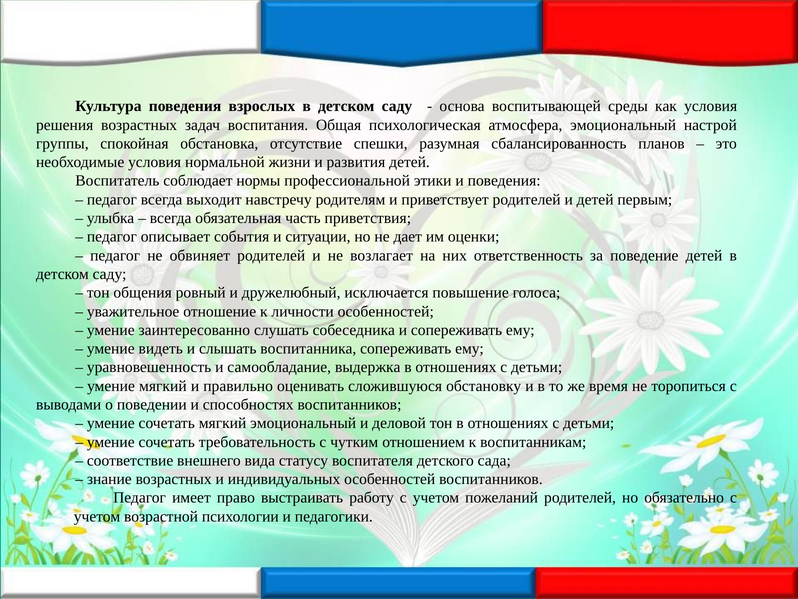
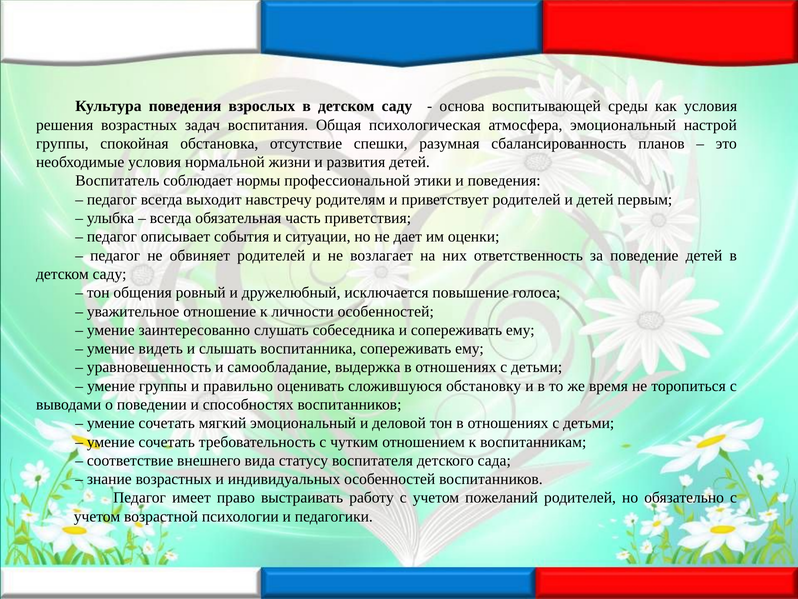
умение мягкий: мягкий -> группы
